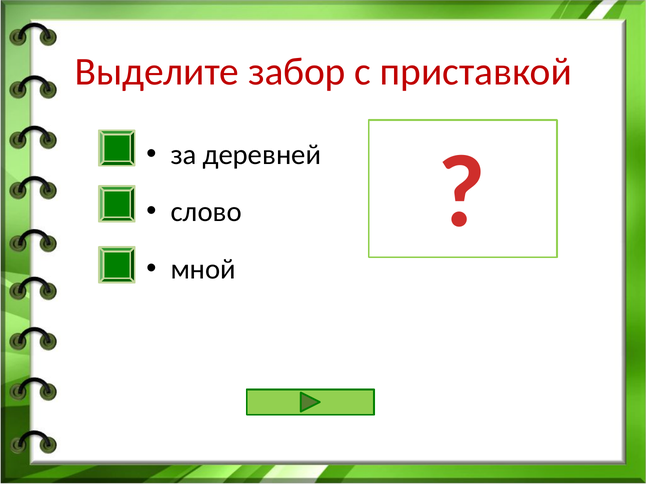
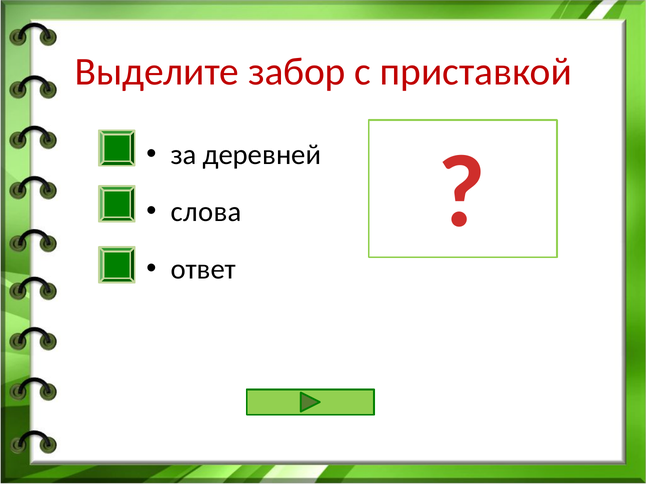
слово: слово -> слова
мной: мной -> ответ
